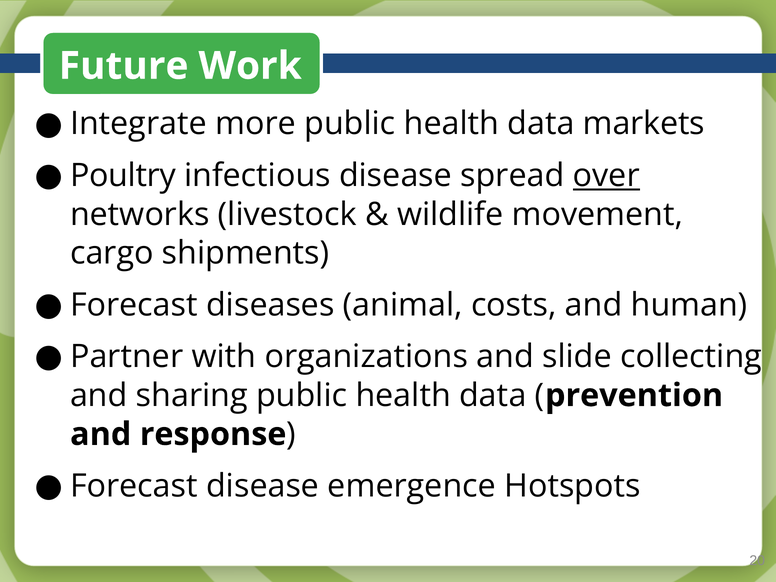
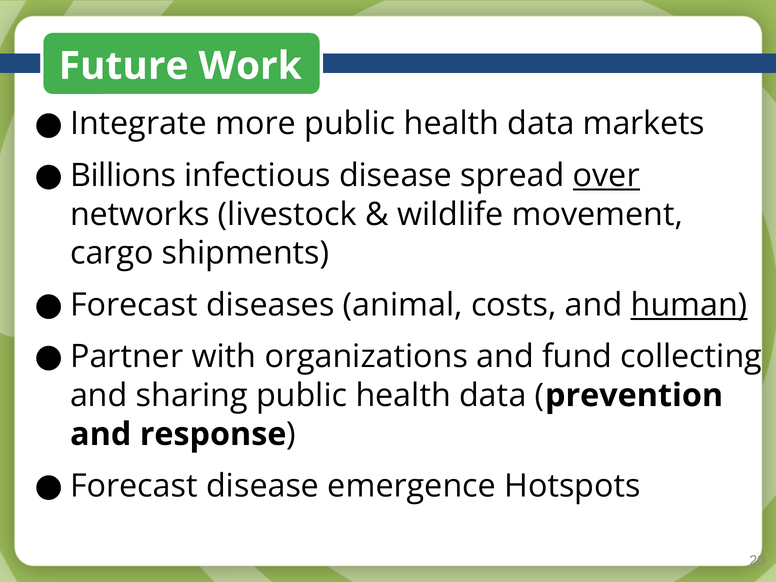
Poultry: Poultry -> Billions
human underline: none -> present
slide: slide -> fund
